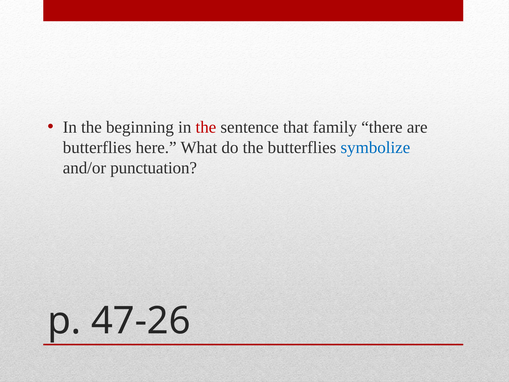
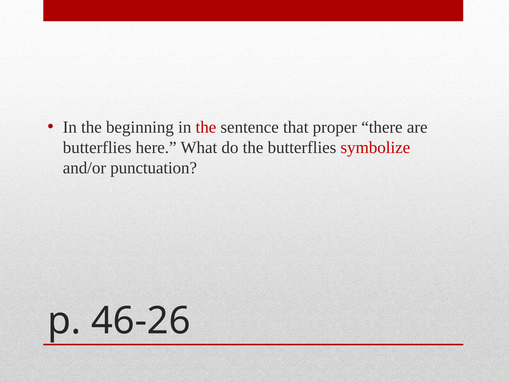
family: family -> proper
symbolize colour: blue -> red
47-26: 47-26 -> 46-26
